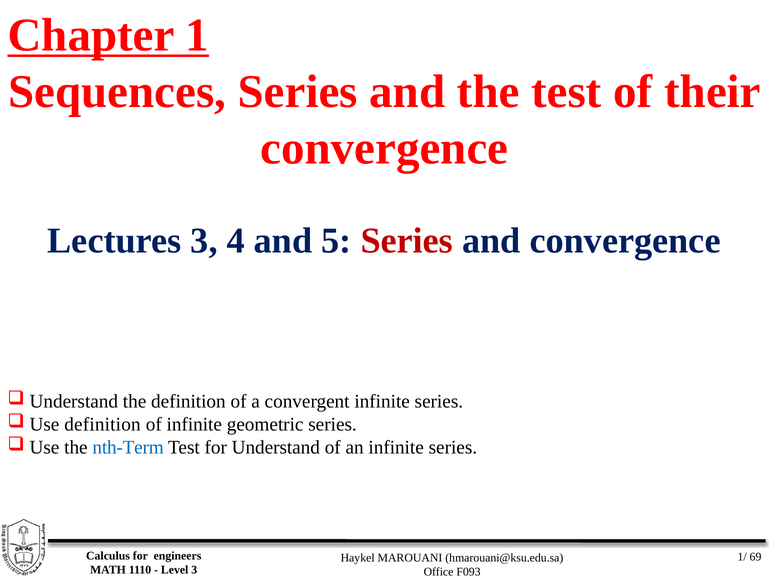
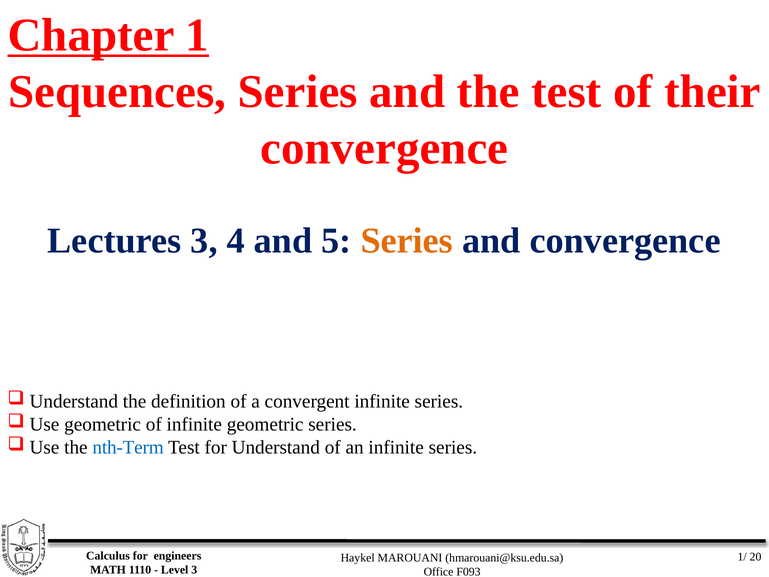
Series at (407, 241) colour: red -> orange
Use definition: definition -> geometric
69: 69 -> 20
